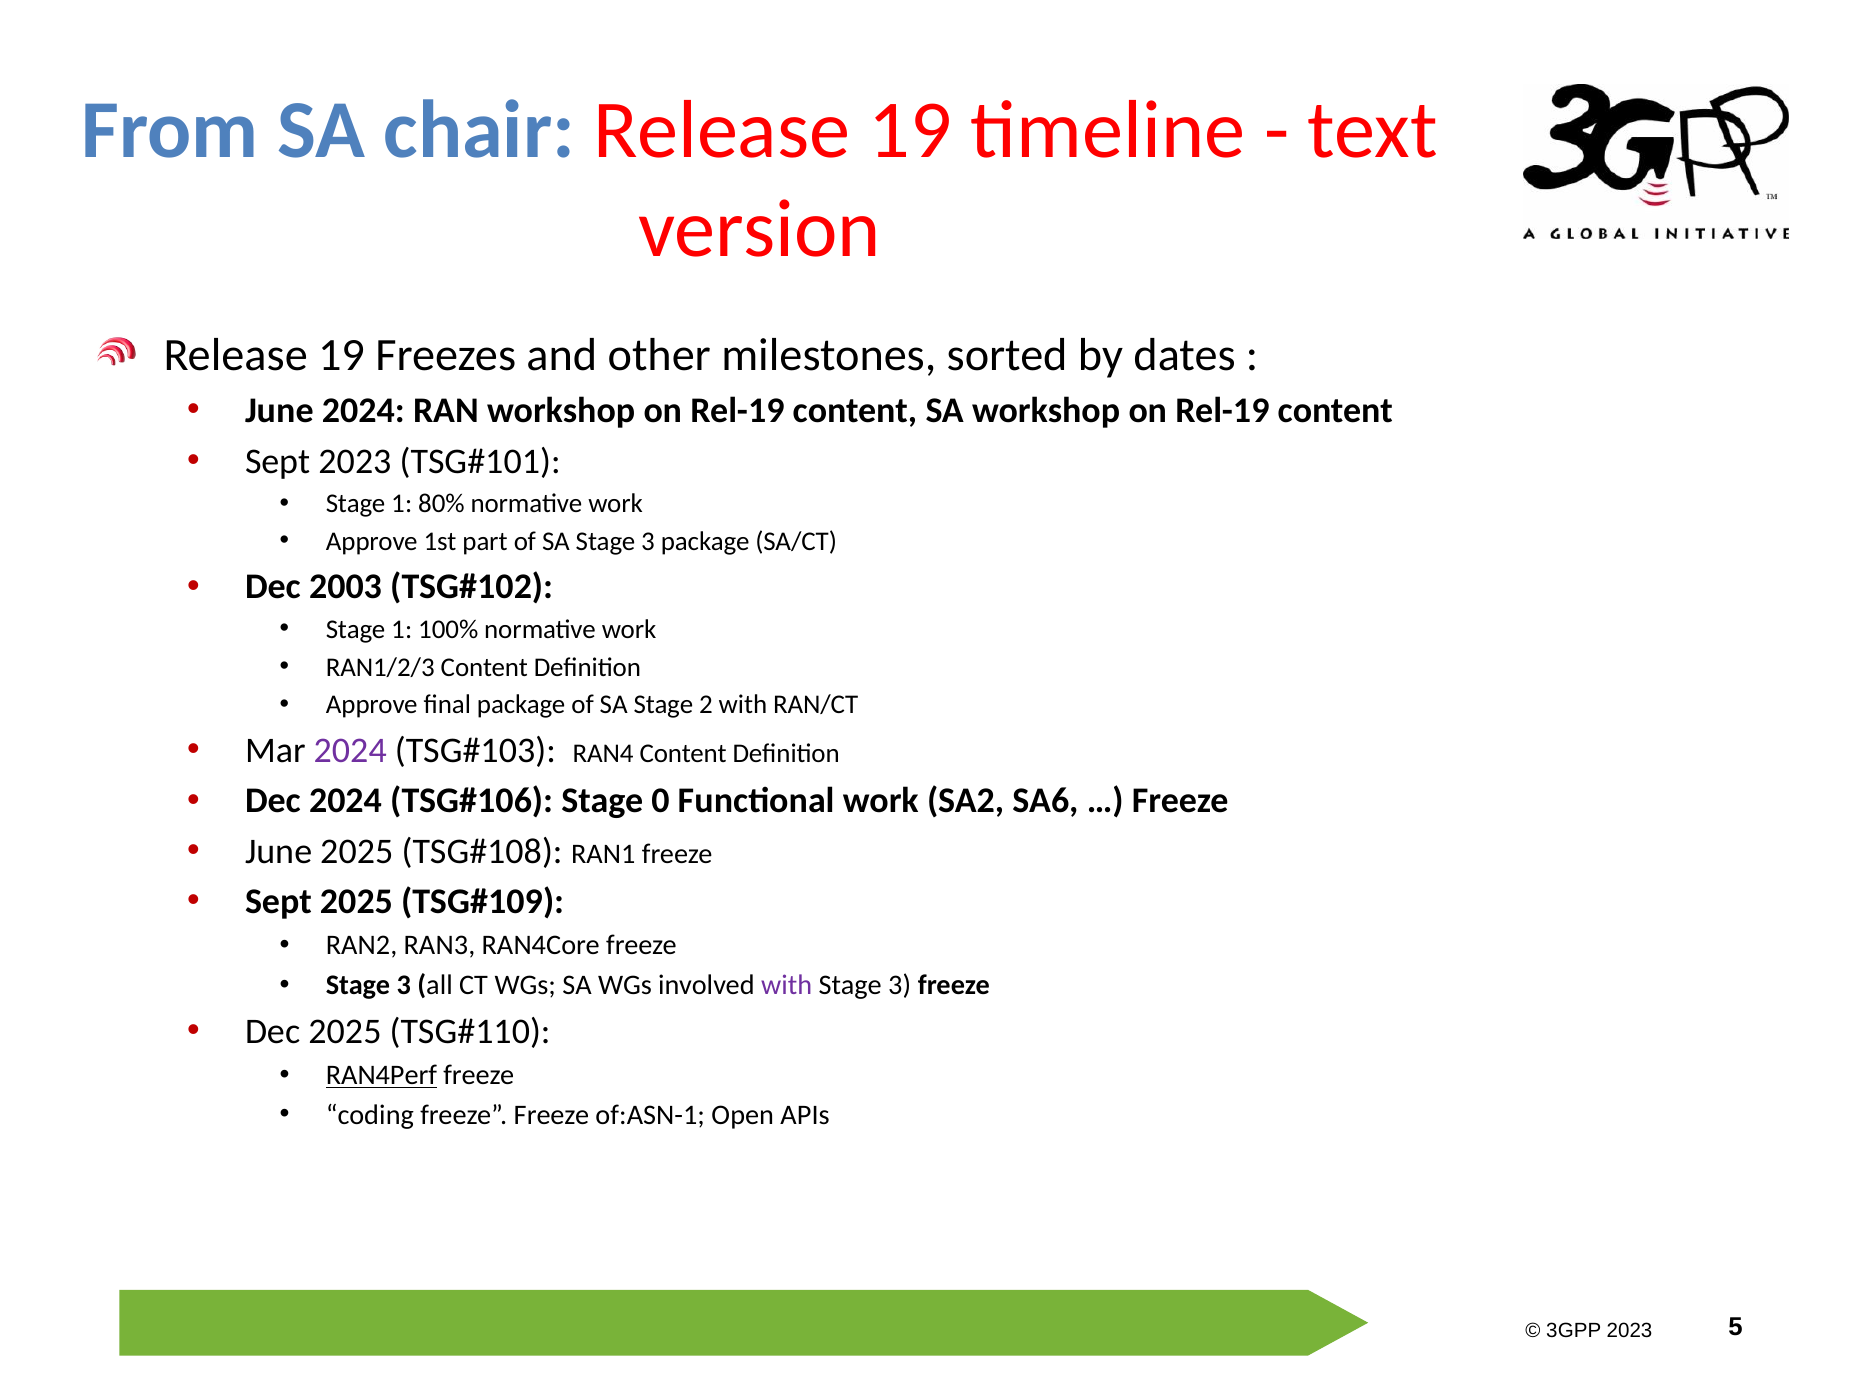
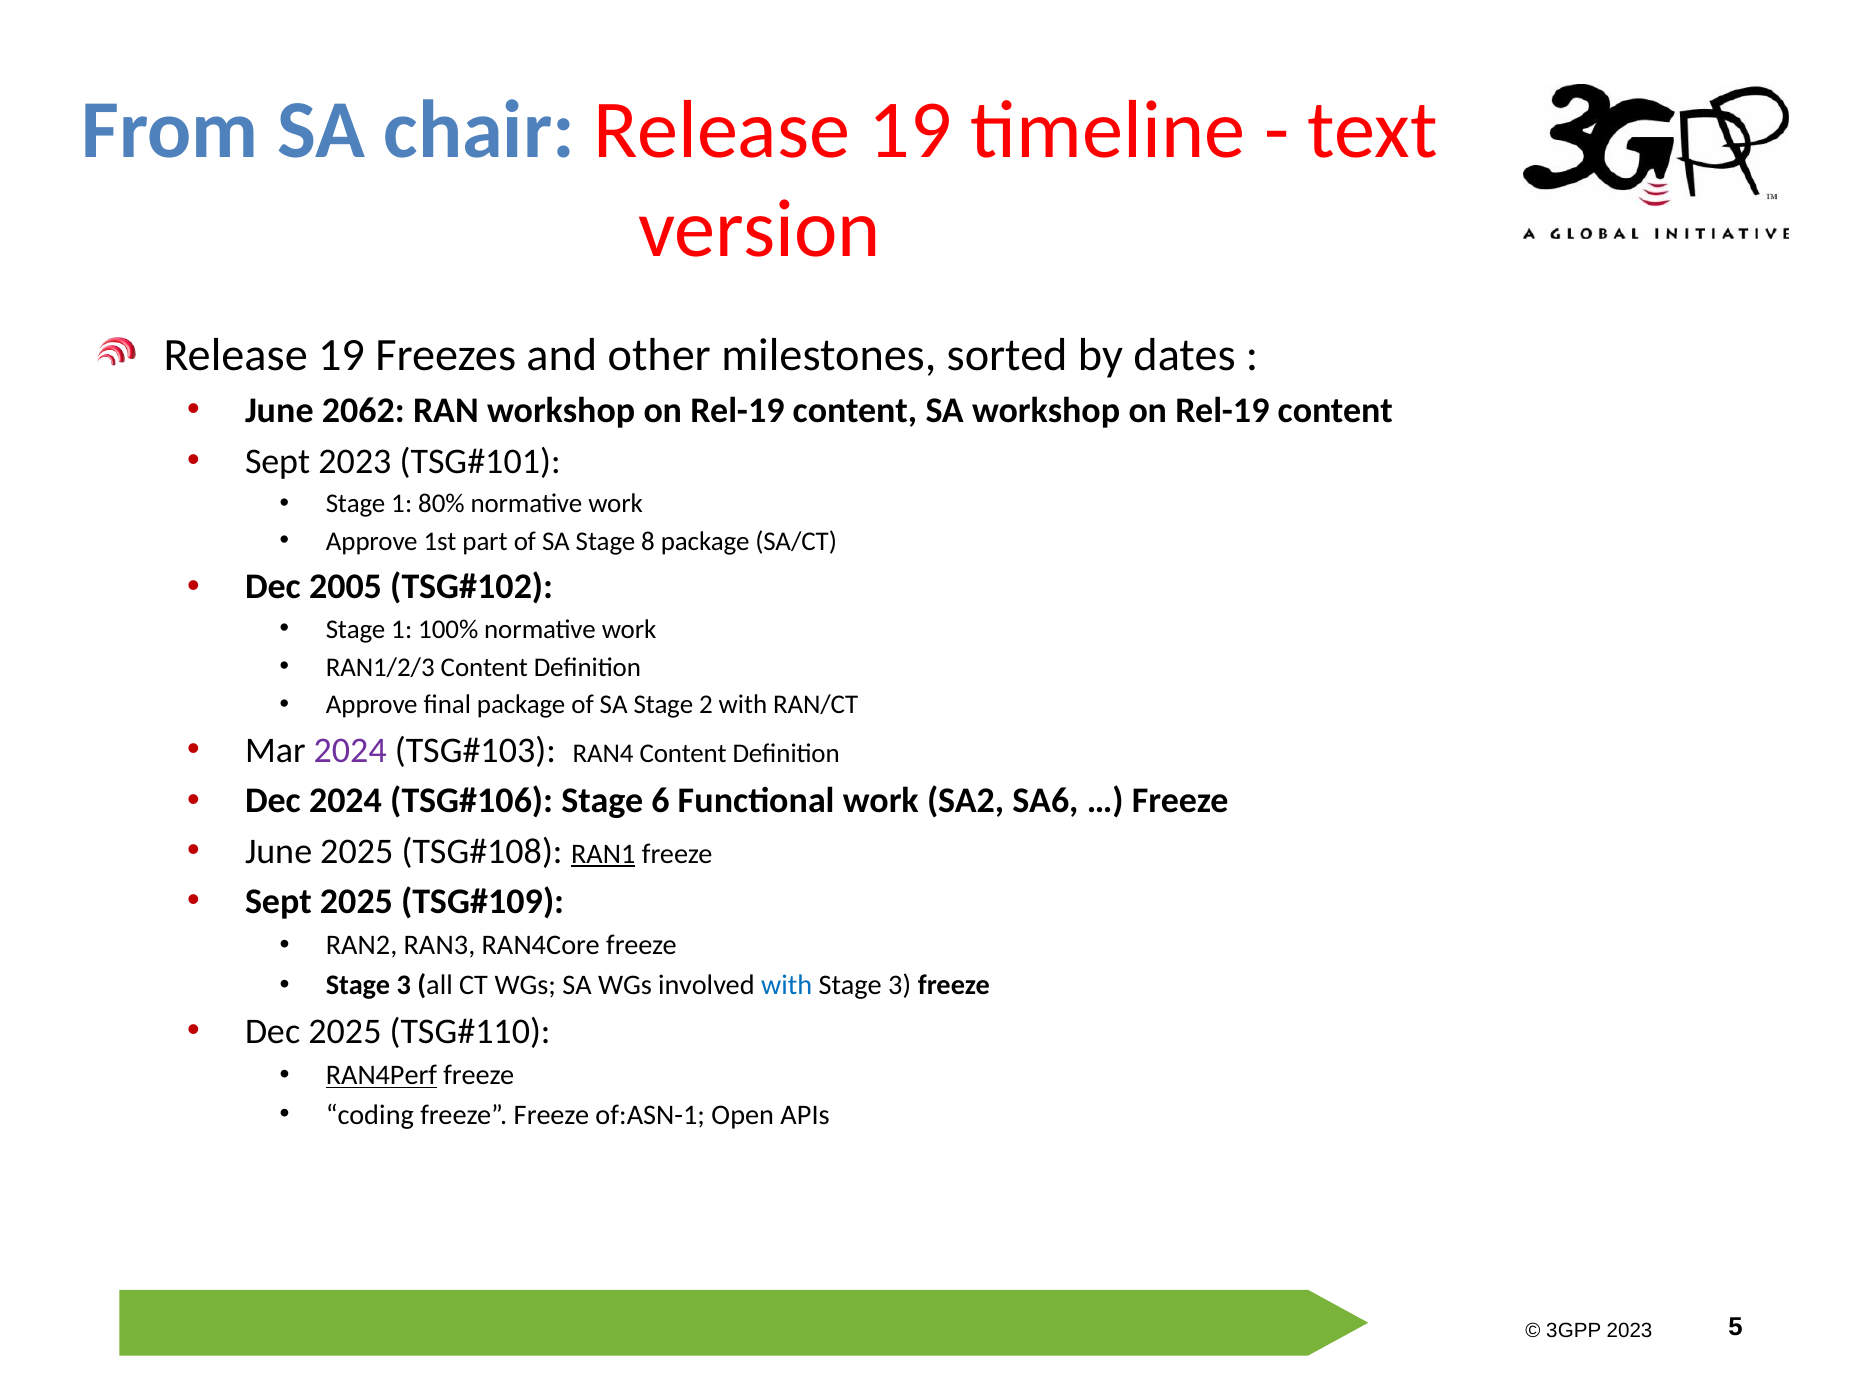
June 2024: 2024 -> 2062
SA Stage 3: 3 -> 8
2003: 2003 -> 2005
0: 0 -> 6
RAN1 underline: none -> present
with at (787, 985) colour: purple -> blue
